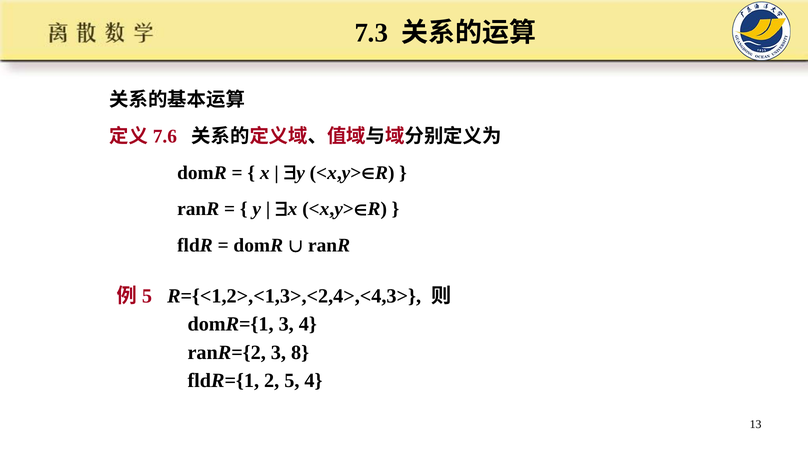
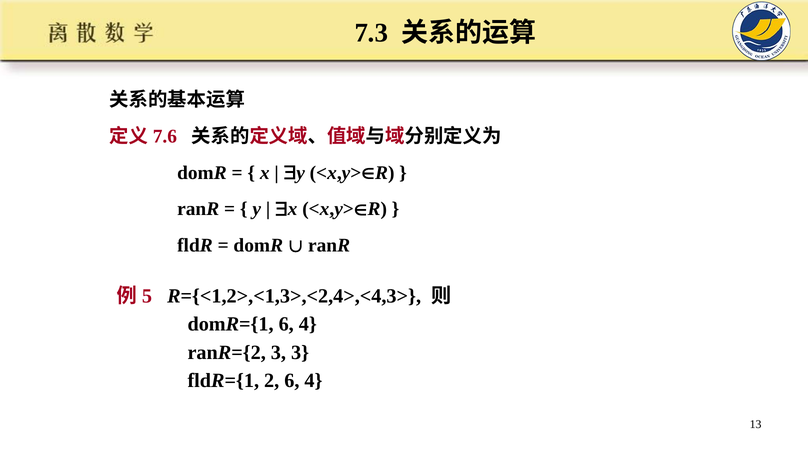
domR={1 3: 3 -> 6
3 8: 8 -> 3
2 5: 5 -> 6
